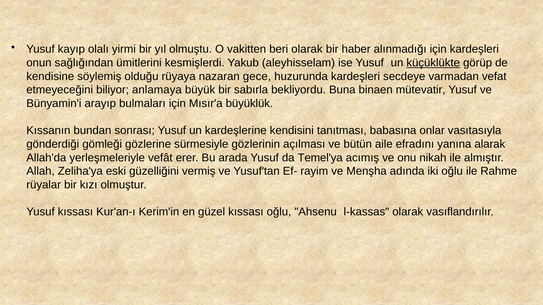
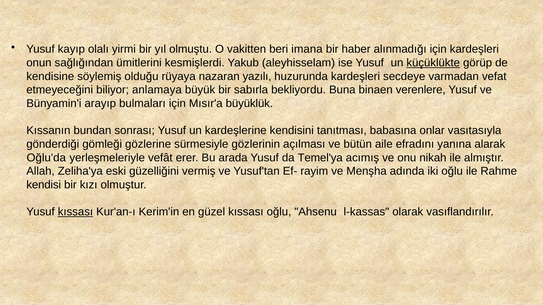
beri olarak: olarak -> imana
gece: gece -> yazılı
mütevatir: mütevatir -> verenlere
Allah'da: Allah'da -> Oğlu'da
rüyalar: rüyalar -> kendisi
kıssası at (75, 212) underline: none -> present
